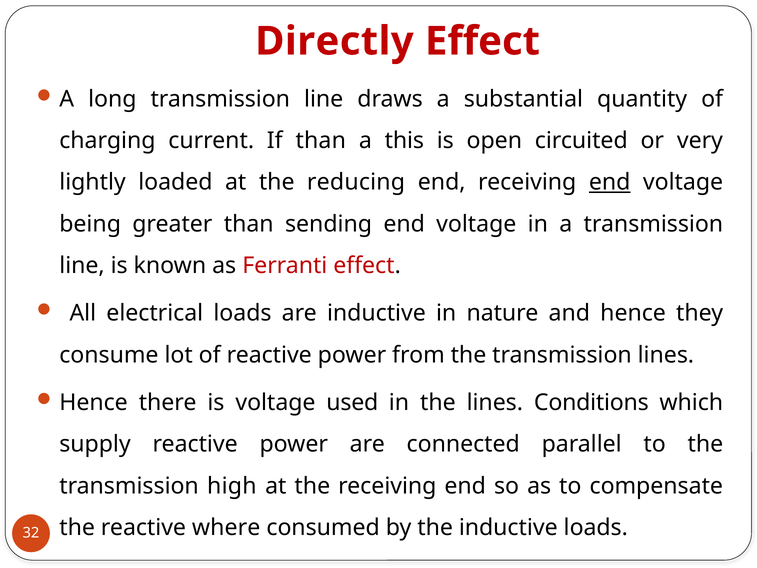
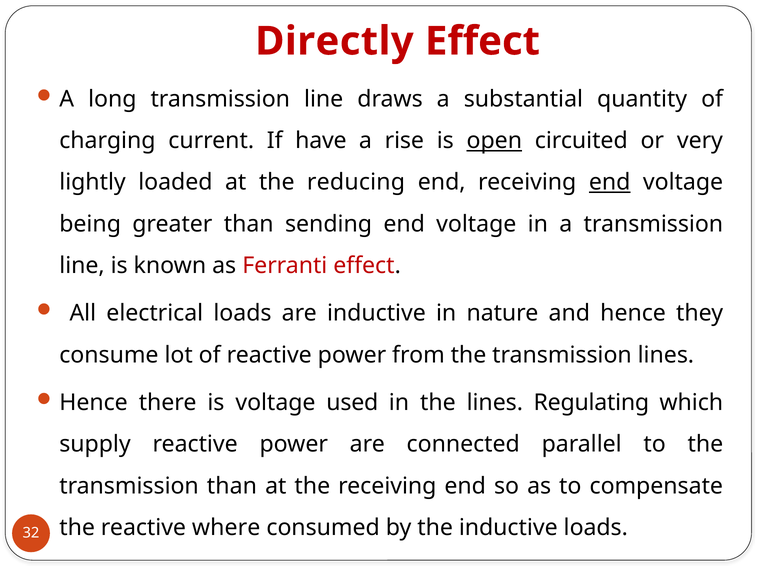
If than: than -> have
this: this -> rise
open underline: none -> present
Conditions: Conditions -> Regulating
transmission high: high -> than
